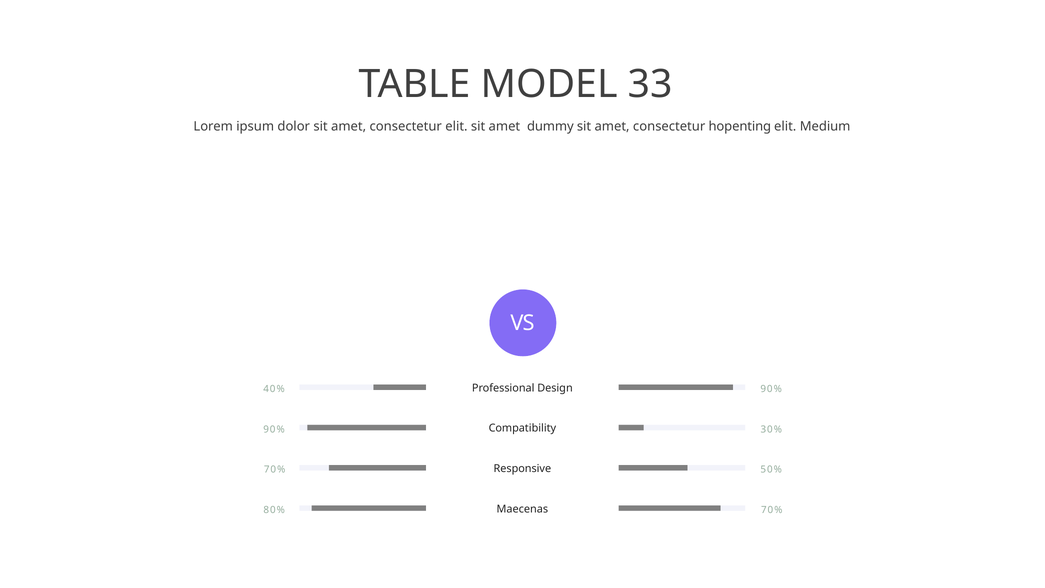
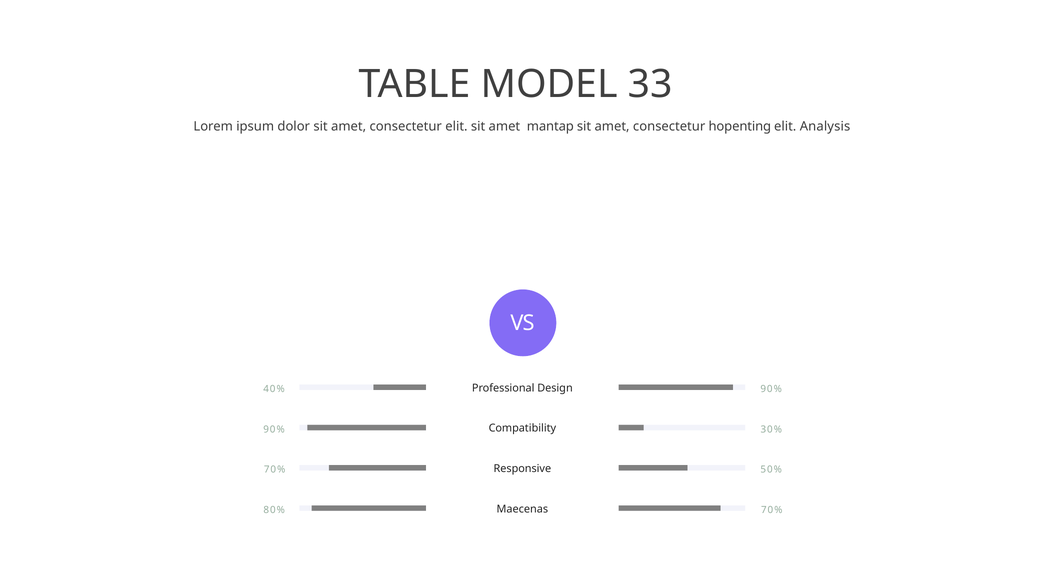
dummy: dummy -> mantap
Medium: Medium -> Analysis
